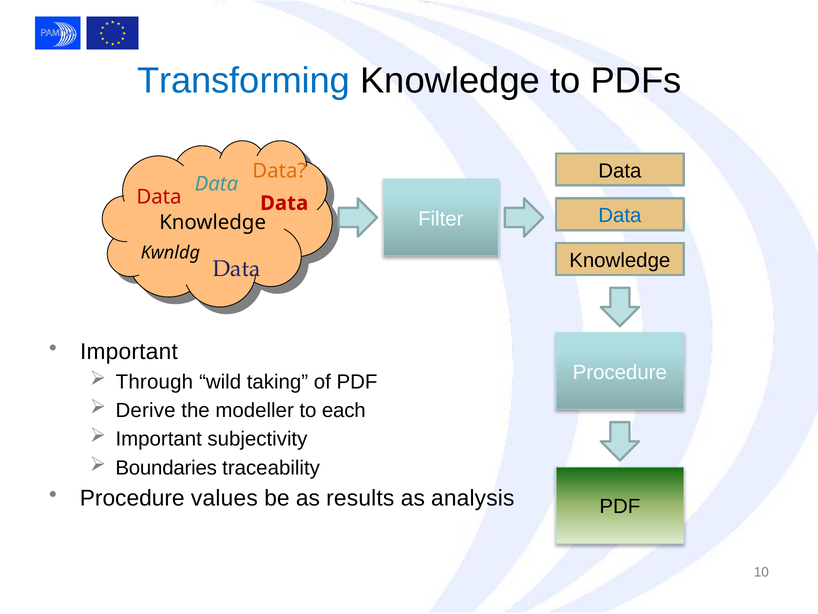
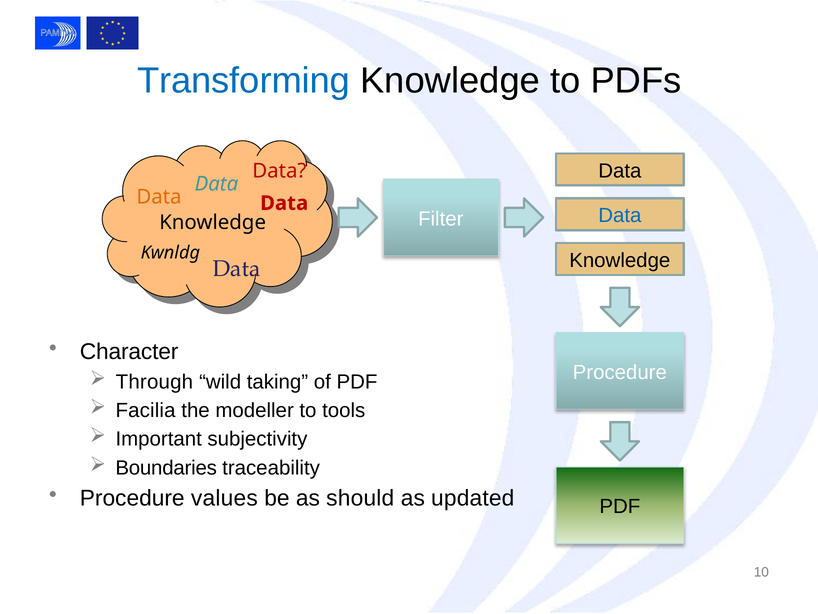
Data at (279, 171) colour: orange -> red
Data at (159, 197) colour: red -> orange
Important at (129, 352): Important -> Character
Derive: Derive -> Facilia
each: each -> tools
results: results -> should
analysis: analysis -> updated
